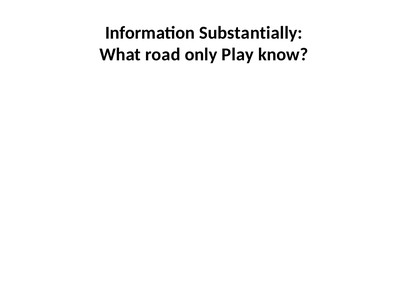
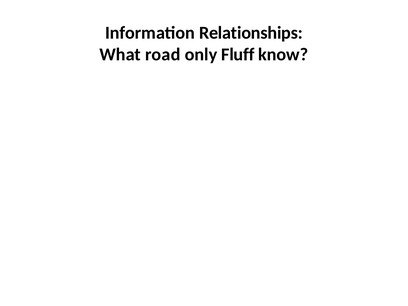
Substantially: Substantially -> Relationships
Play: Play -> Fluff
